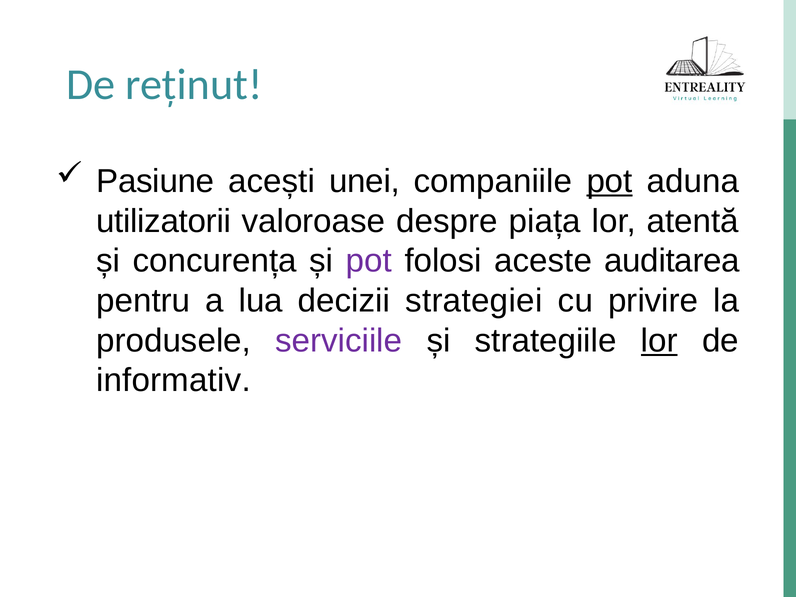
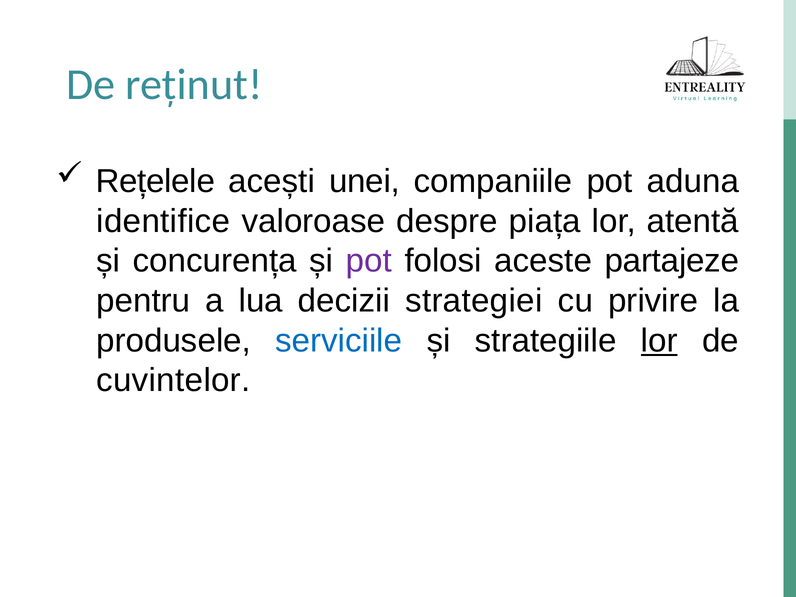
Pasiune: Pasiune -> Rețelele
pot at (610, 181) underline: present -> none
utilizatorii: utilizatorii -> identifice
auditarea: auditarea -> partajeze
serviciile colour: purple -> blue
informativ: informativ -> cuvintelor
